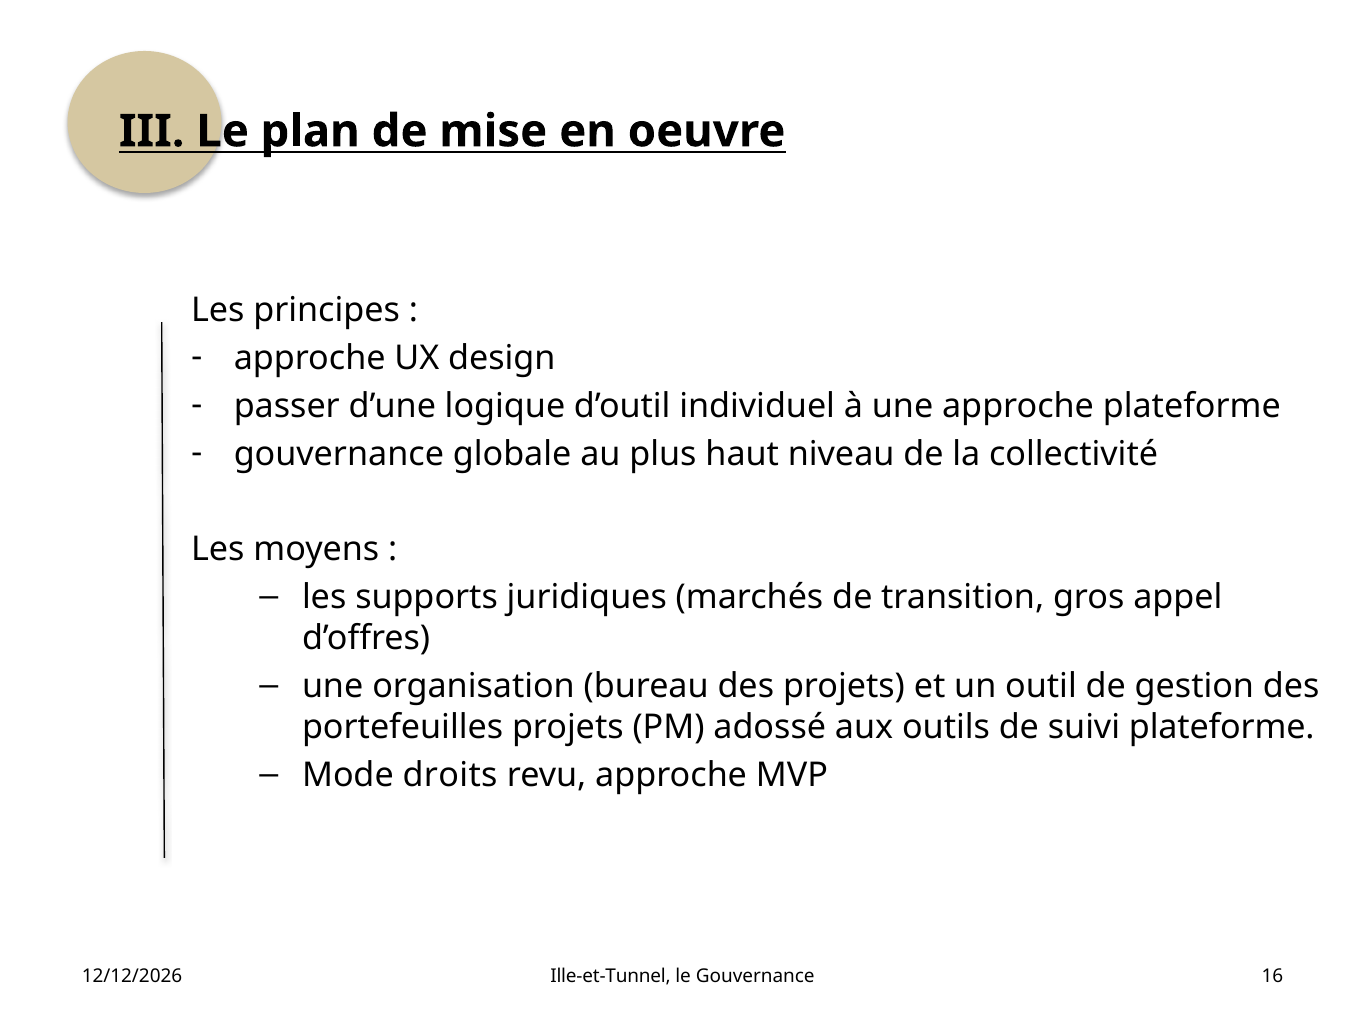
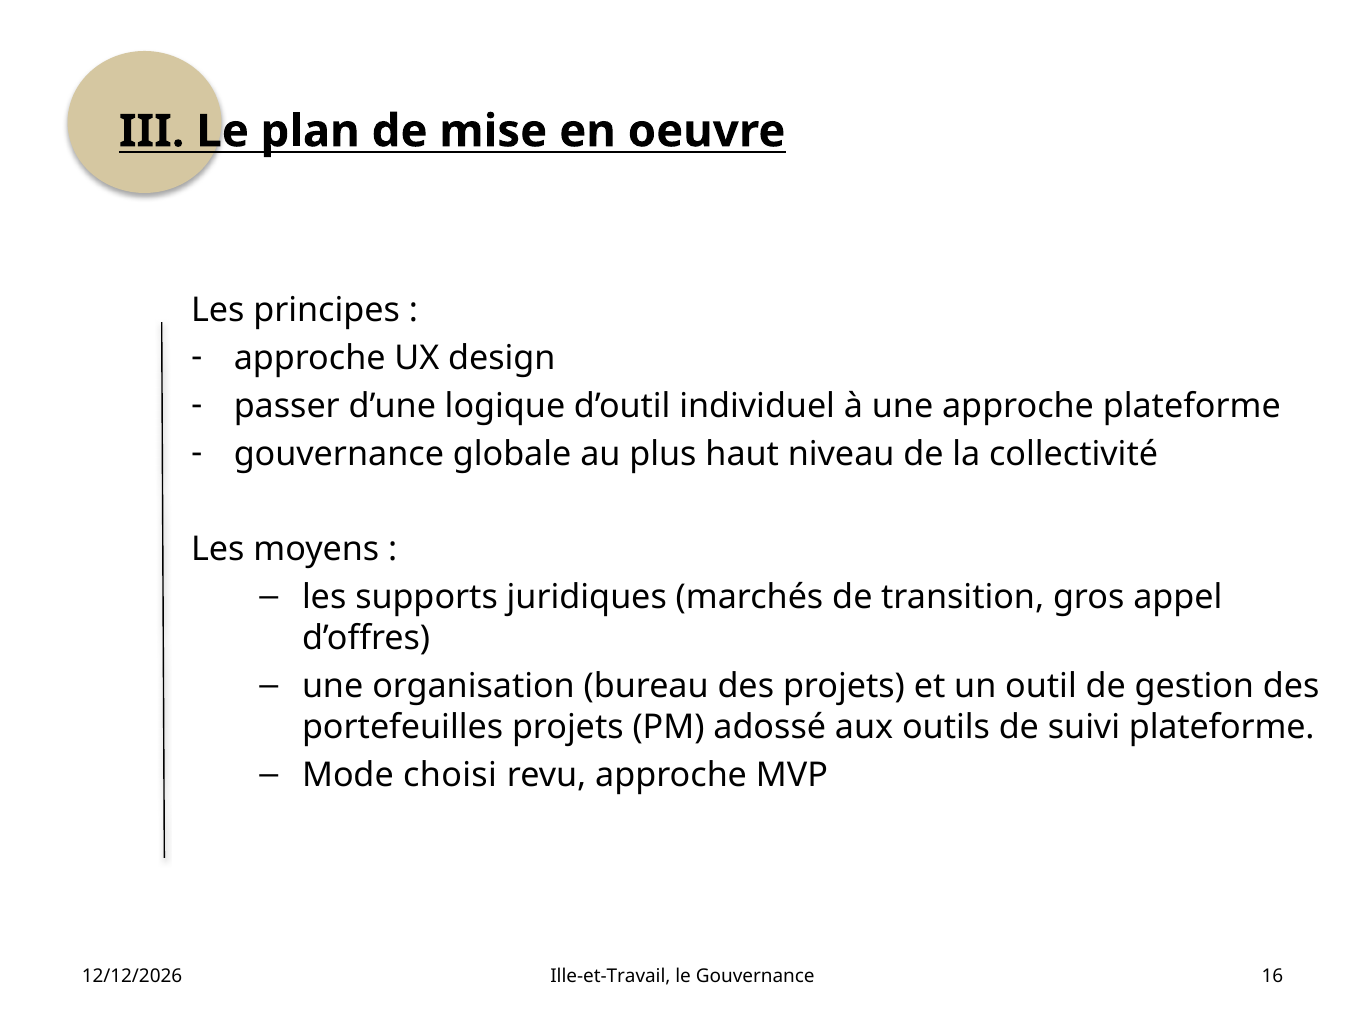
droits: droits -> choisi
Ille-et-Tunnel: Ille-et-Tunnel -> Ille-et-Travail
